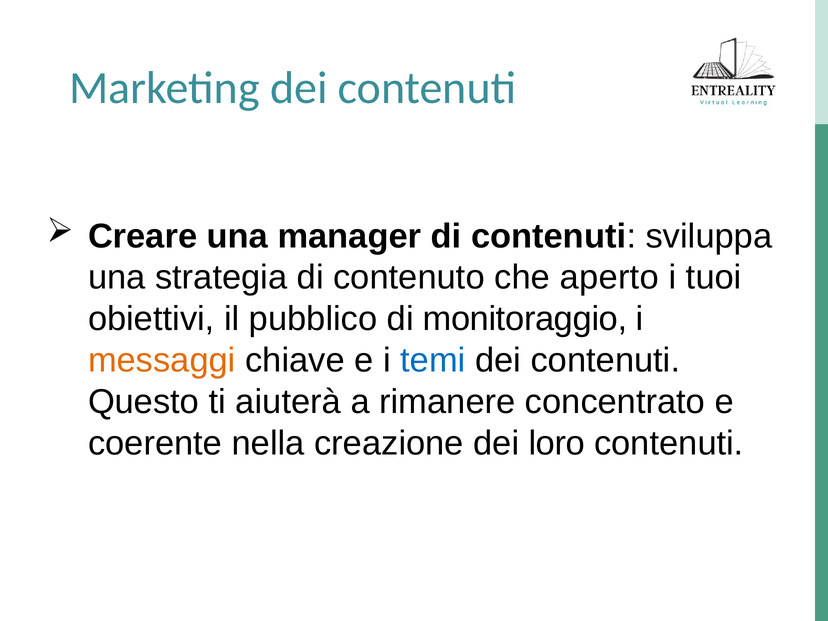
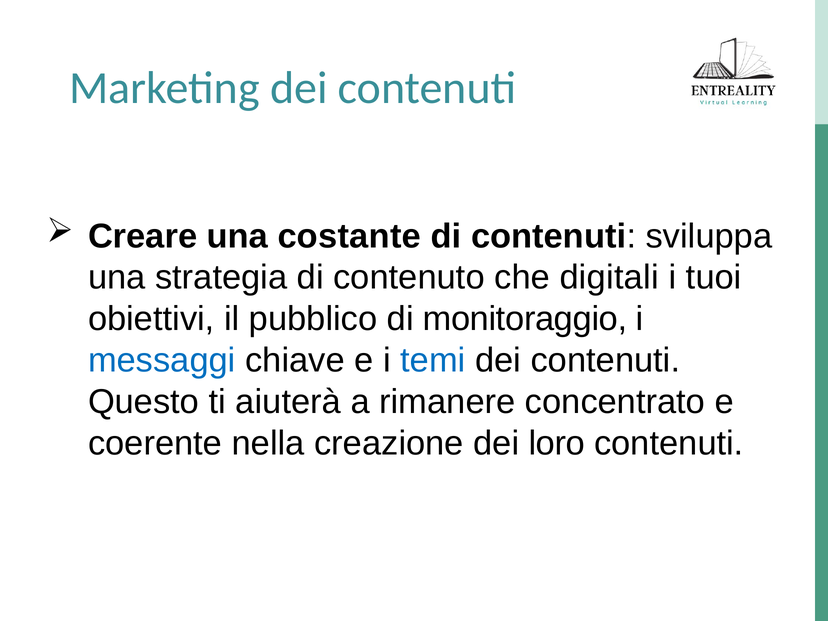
manager: manager -> costante
aperto: aperto -> digitali
messaggi colour: orange -> blue
